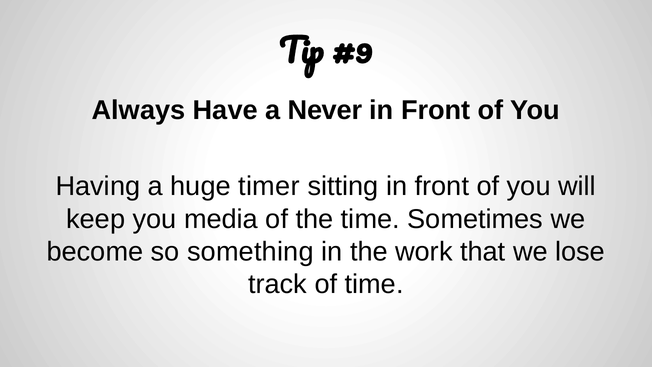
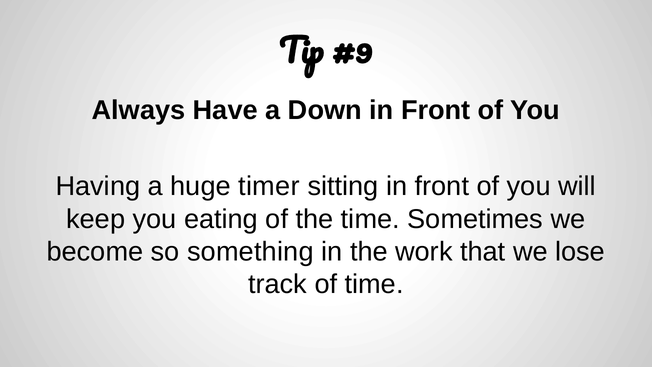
Never: Never -> Down
media: media -> eating
